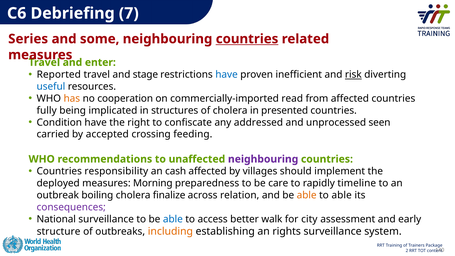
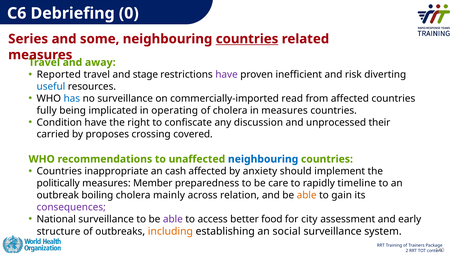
7: 7 -> 0
enter: enter -> away
have at (227, 75) colour: blue -> purple
risk underline: present -> none
has colour: orange -> blue
no cooperation: cooperation -> surveillance
structures: structures -> operating
in presented: presented -> measures
addressed: addressed -> discussion
seen: seen -> their
accepted: accepted -> proposes
feeding: feeding -> covered
neighbouring at (263, 159) colour: purple -> blue
responsibility: responsibility -> inappropriate
villages: villages -> anxiety
deployed: deployed -> politically
Morning: Morning -> Member
finalize: finalize -> mainly
to able: able -> gain
able at (173, 219) colour: blue -> purple
walk: walk -> food
rights: rights -> social
